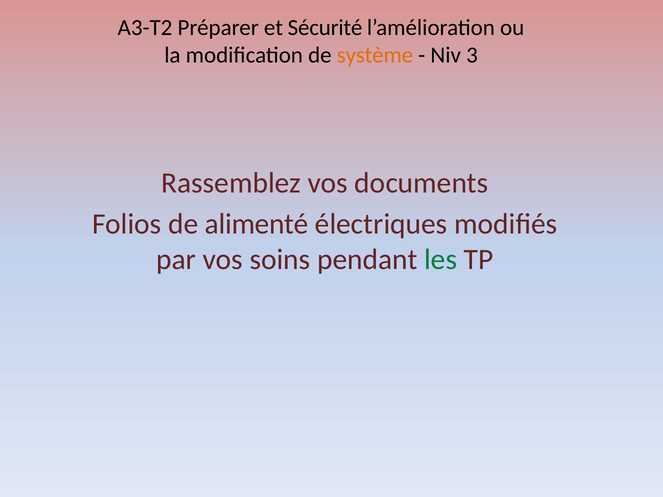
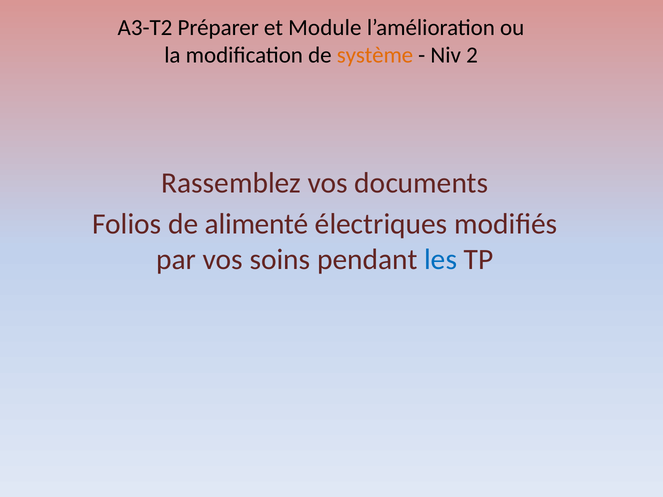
Sécurité: Sécurité -> Module
3: 3 -> 2
les colour: green -> blue
